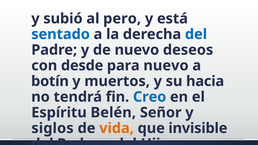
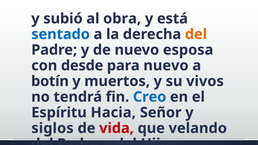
pero: pero -> obra
del at (196, 34) colour: blue -> orange
deseos: deseos -> esposa
hacia: hacia -> vivos
Belén: Belén -> Hacia
vida colour: orange -> red
invisible: invisible -> velando
